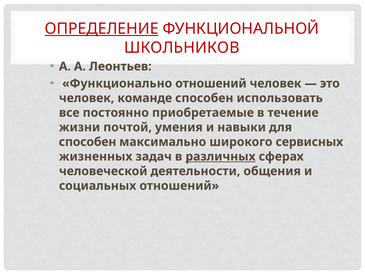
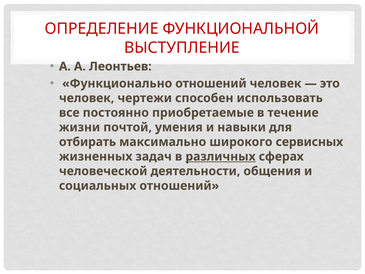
ОПРЕДЕЛЕНИЕ underline: present -> none
ШКОЛЬНИКОВ: ШКОЛЬНИКОВ -> ВЫСТУПЛЕНИЕ
команде: команде -> чертежи
способен at (88, 142): способен -> отбирать
